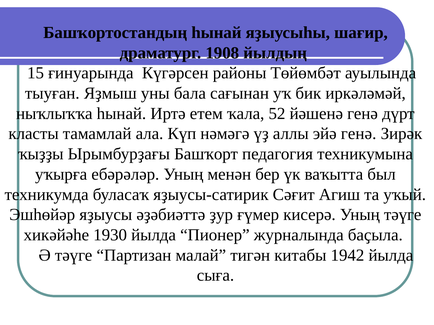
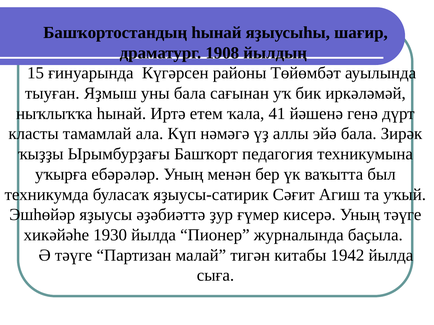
52: 52 -> 41
эйә генә: генә -> бала
